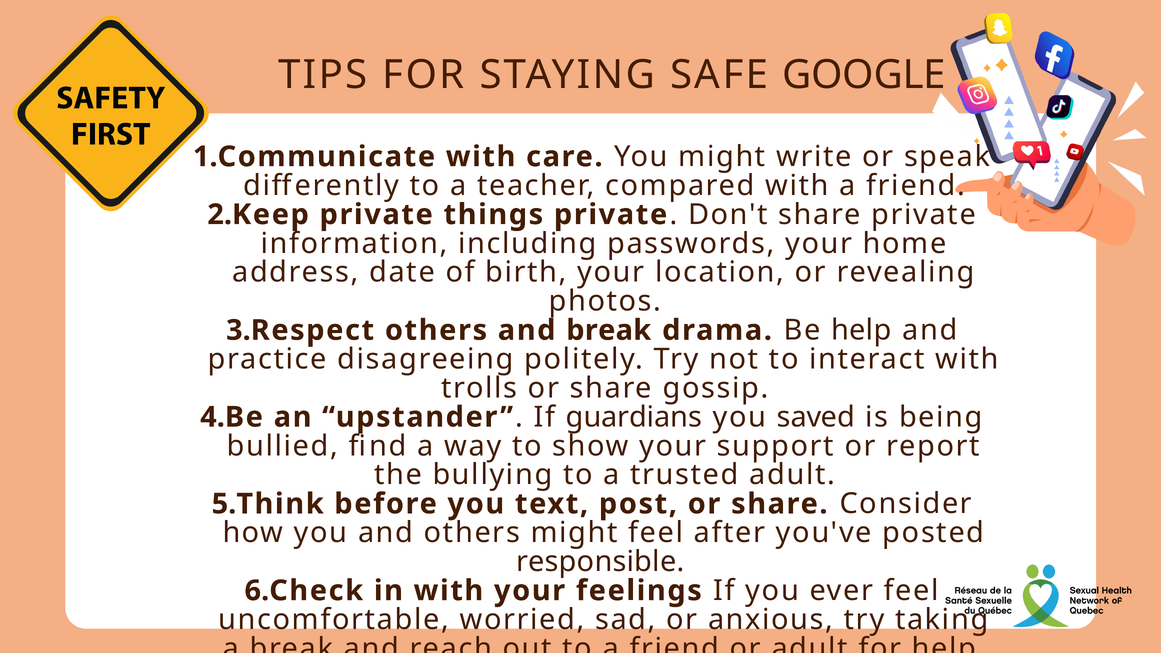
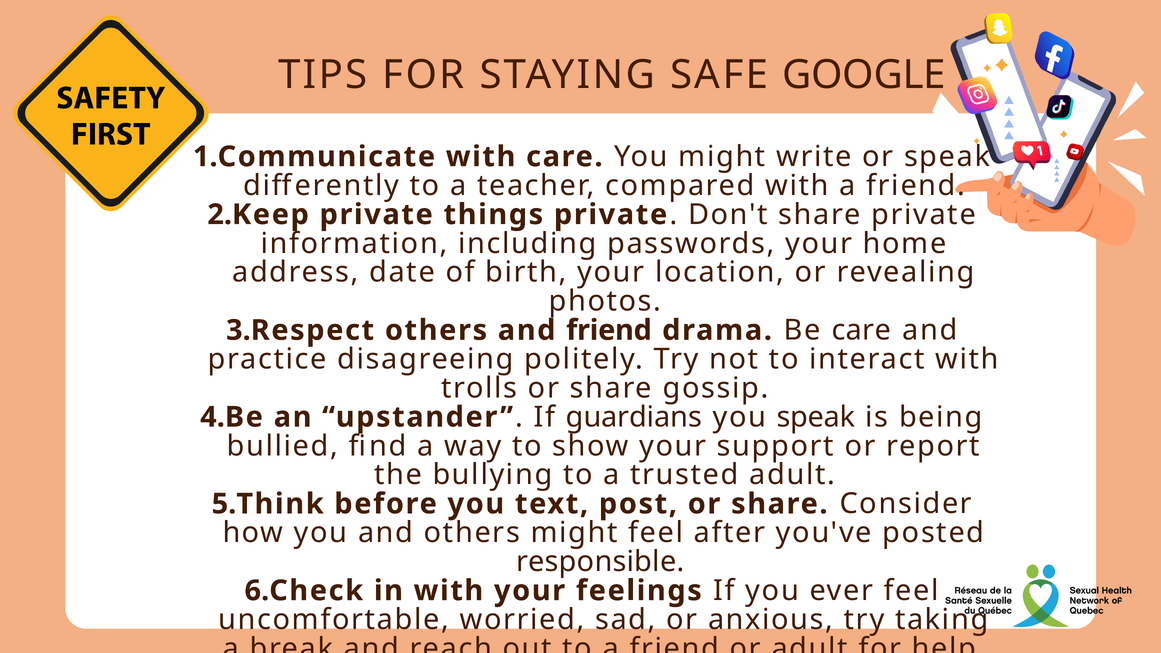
and break: break -> friend
Be help: help -> care
you saved: saved -> speak
